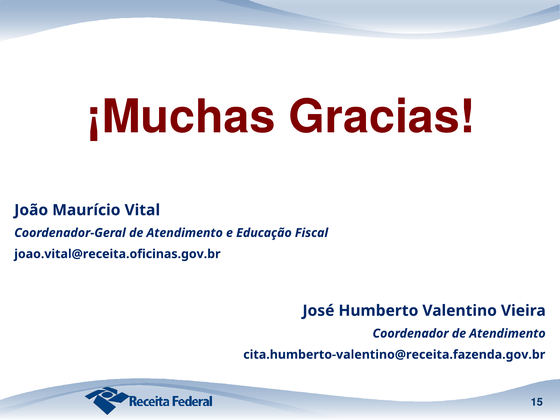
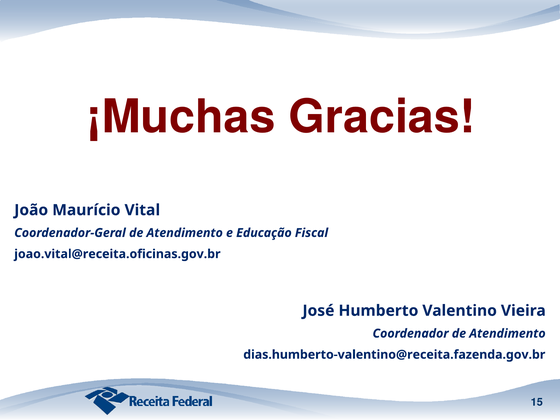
cita.humberto-valentino@receita.fazenda.gov.br: cita.humberto-valentino@receita.fazenda.gov.br -> dias.humberto-valentino@receita.fazenda.gov.br
